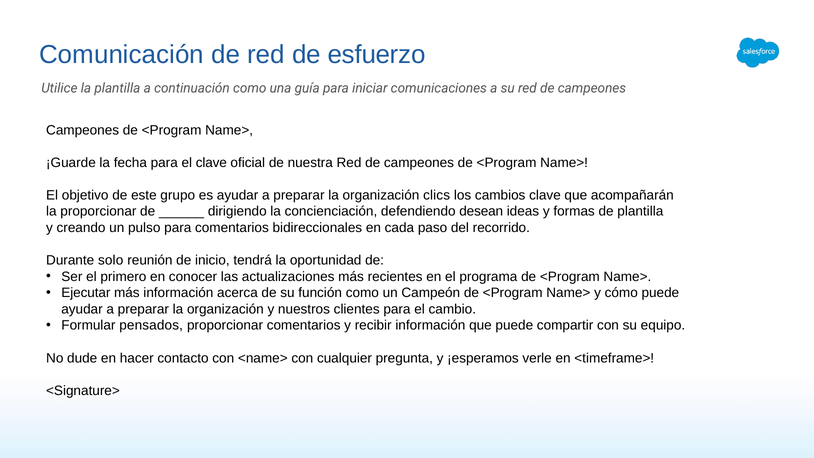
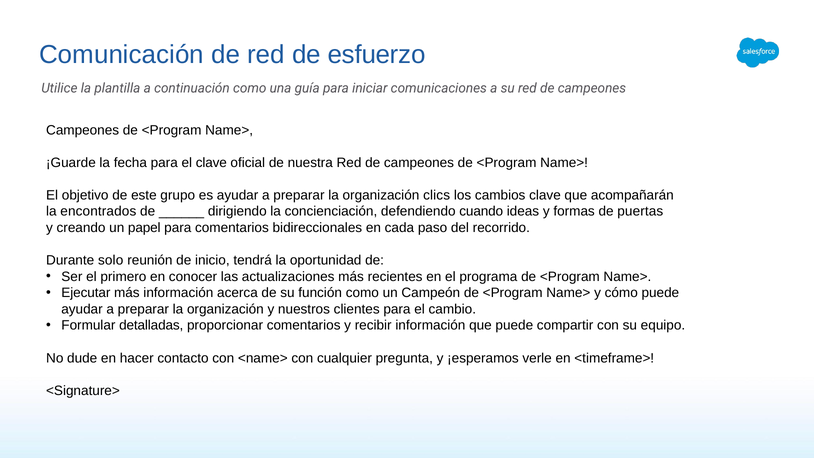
la proporcionar: proporcionar -> encontrados
desean: desean -> cuando
de plantilla: plantilla -> puertas
pulso: pulso -> papel
pensados: pensados -> detalladas
